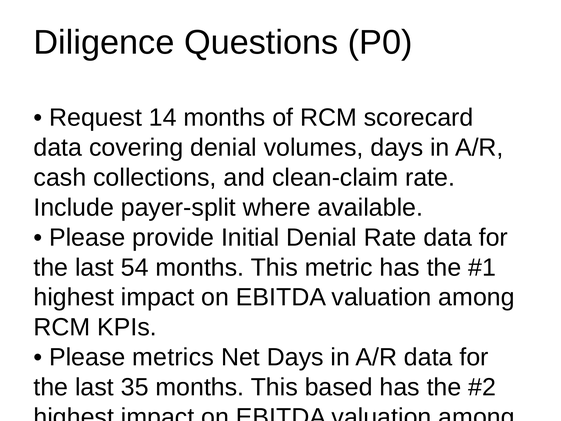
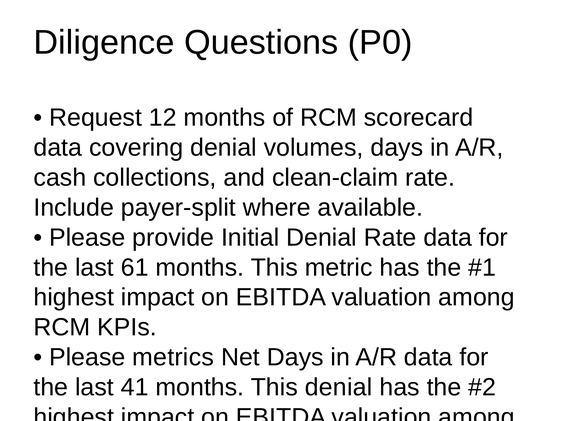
14: 14 -> 12
54: 54 -> 61
35: 35 -> 41
This based: based -> denial
